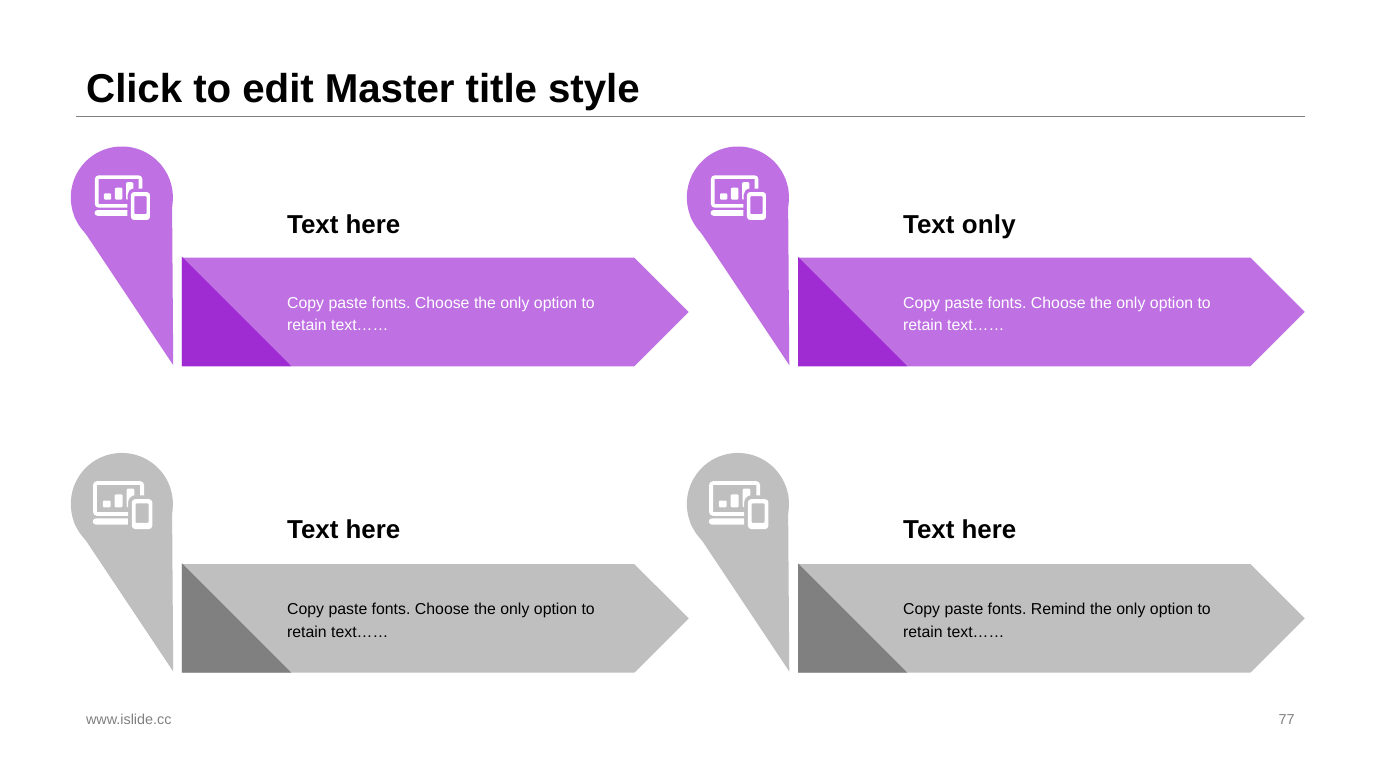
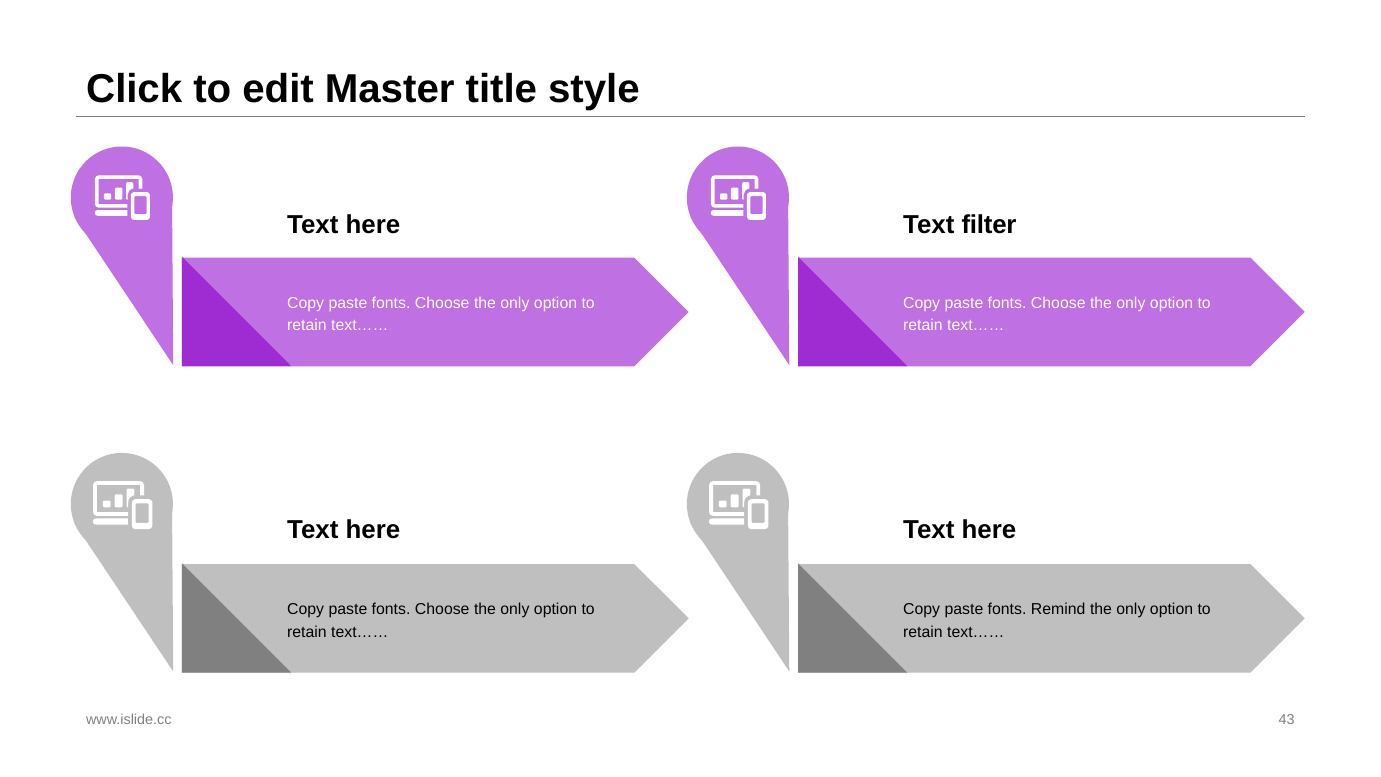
Text only: only -> filter
77: 77 -> 43
